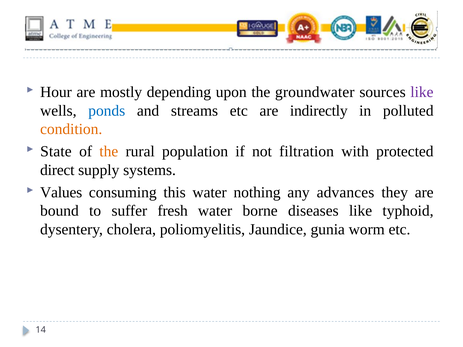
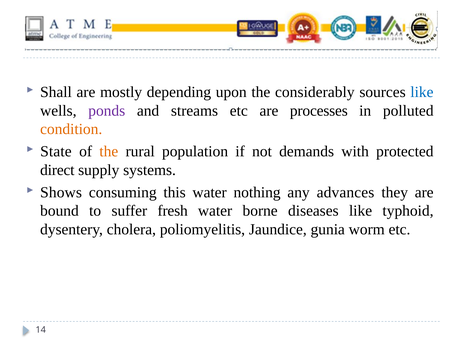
Hour: Hour -> Shall
groundwater: groundwater -> considerably
like at (422, 92) colour: purple -> blue
ponds colour: blue -> purple
indirectly: indirectly -> processes
filtration: filtration -> demands
Values: Values -> Shows
